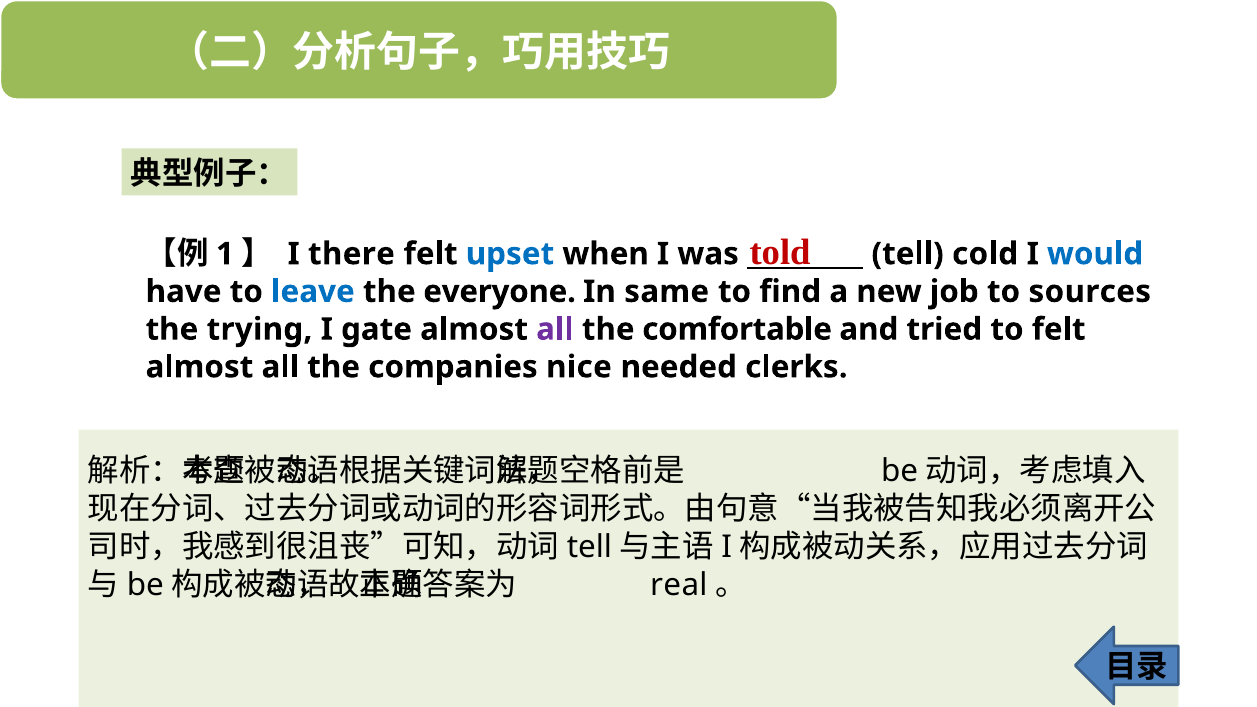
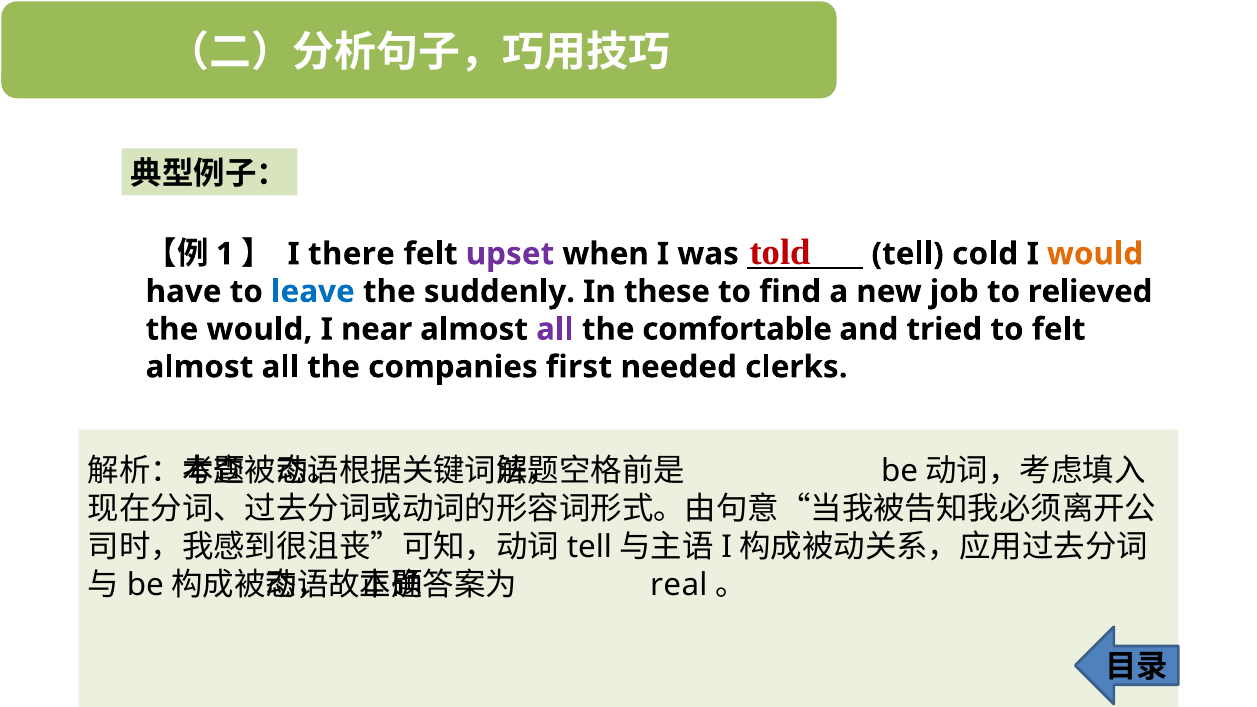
upset colour: blue -> purple
would at (1095, 254) colour: blue -> orange
everyone: everyone -> suddenly
same: same -> these
sources: sources -> relieved
the trying: trying -> would
gate: gate -> near
nice: nice -> first
